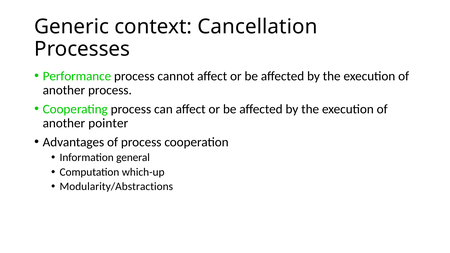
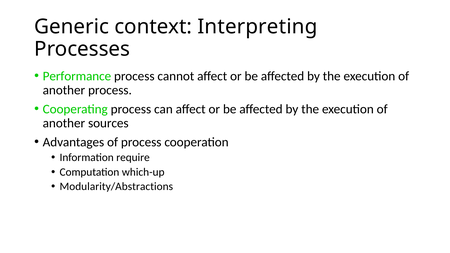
Cancellation: Cancellation -> Interpreting
pointer: pointer -> sources
general: general -> require
